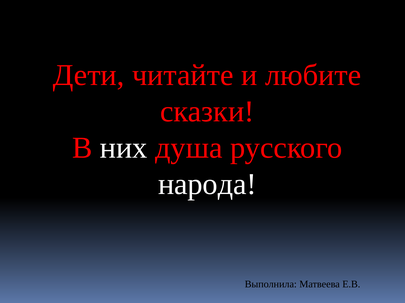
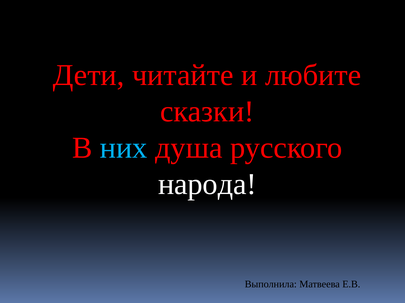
них colour: white -> light blue
